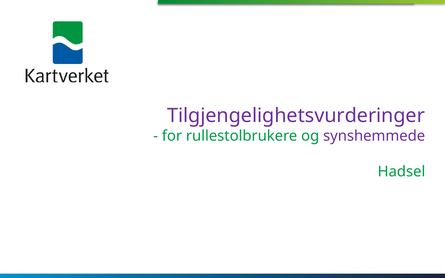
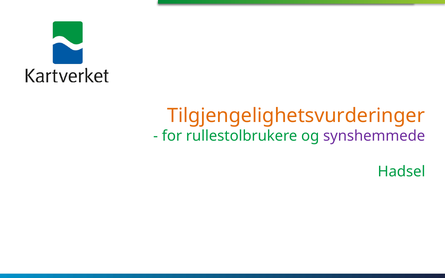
Tilgjengelighetsvurderinger colour: purple -> orange
